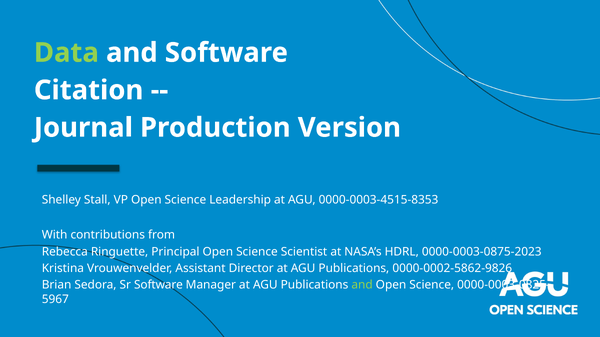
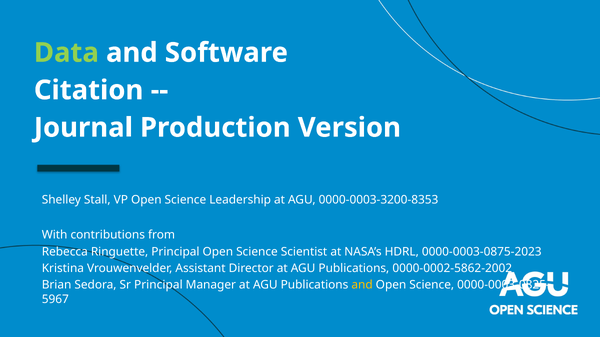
0000-0003-4515-8353: 0000-0003-4515-8353 -> 0000-0003-3200-8353
0000-0002-5862-9826: 0000-0002-5862-9826 -> 0000-0002-5862-2002
Sr Software: Software -> Principal
and at (362, 285) colour: light green -> yellow
